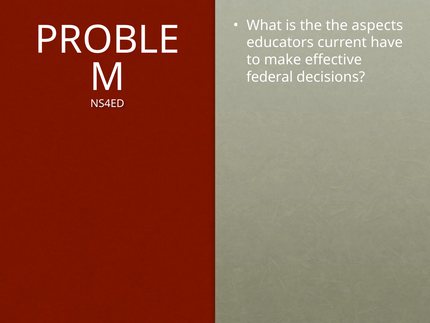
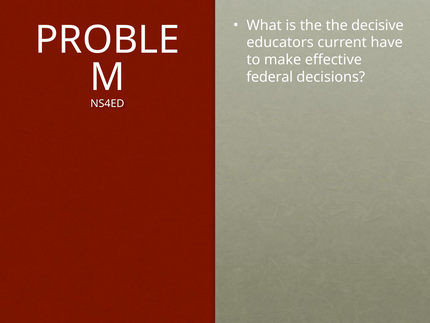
aspects: aspects -> decisive
